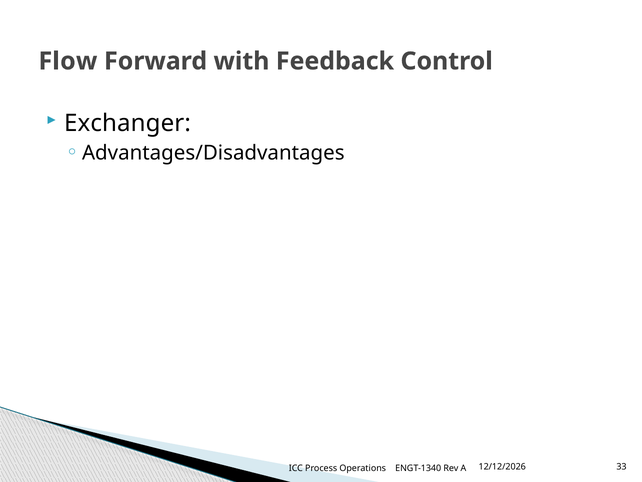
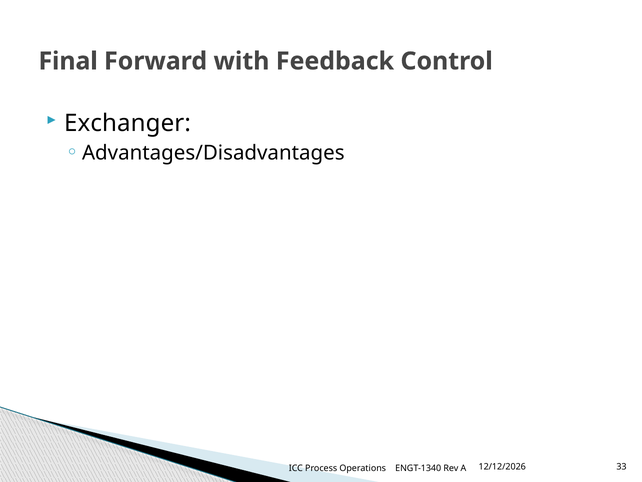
Flow: Flow -> Final
